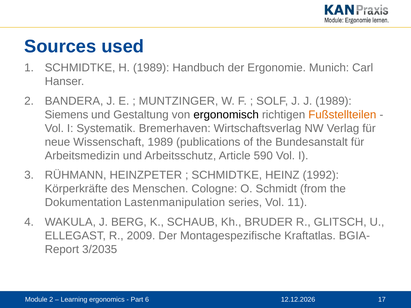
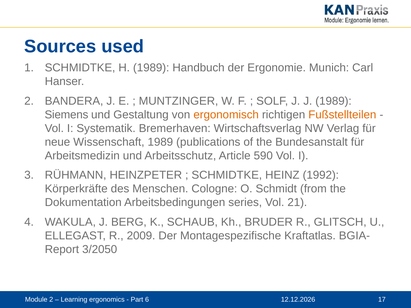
ergonomisch colour: black -> orange
Lastenmanipulation: Lastenmanipulation -> Arbeitsbedingungen
11: 11 -> 21
3/2035: 3/2035 -> 3/2050
